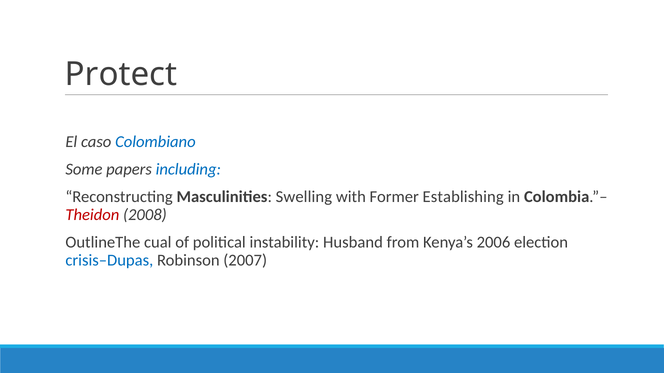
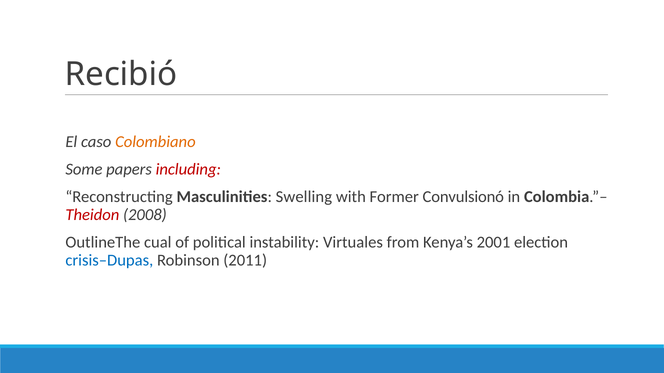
Protect: Protect -> Recibió
Colombiano colour: blue -> orange
including colour: blue -> red
Establishing: Establishing -> Convulsionó
Husband: Husband -> Virtuales
2006: 2006 -> 2001
2007: 2007 -> 2011
